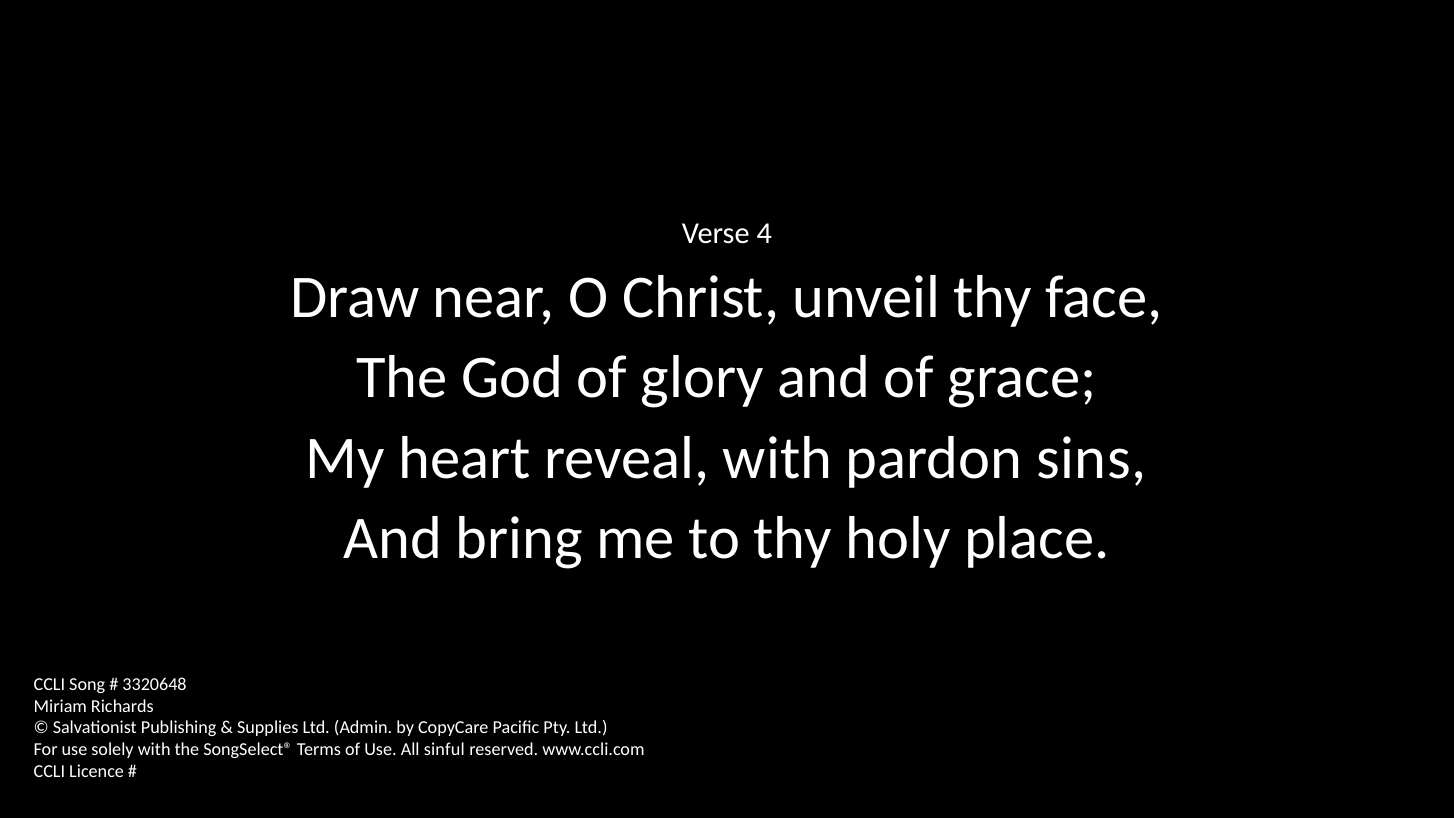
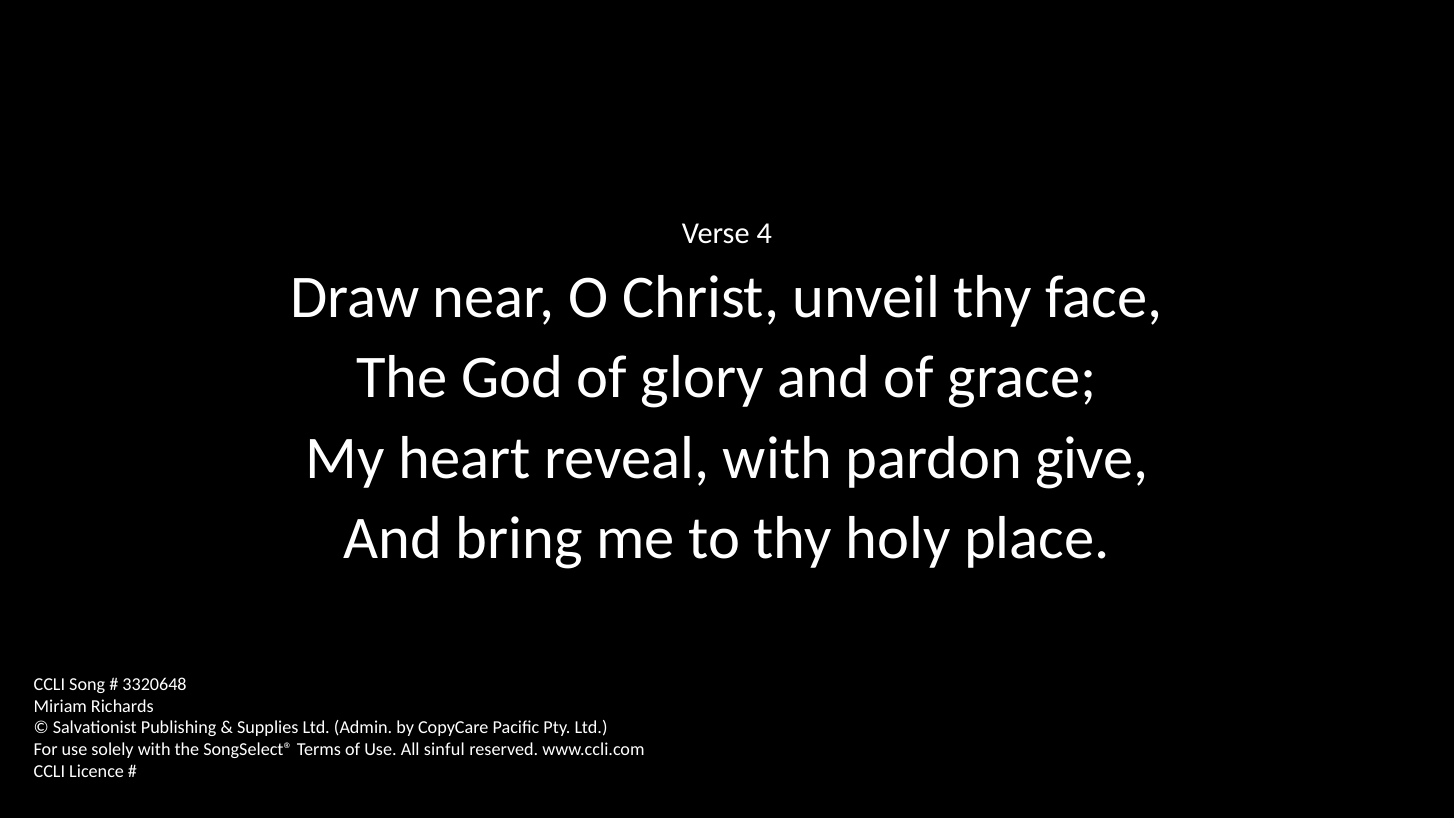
sins: sins -> give
